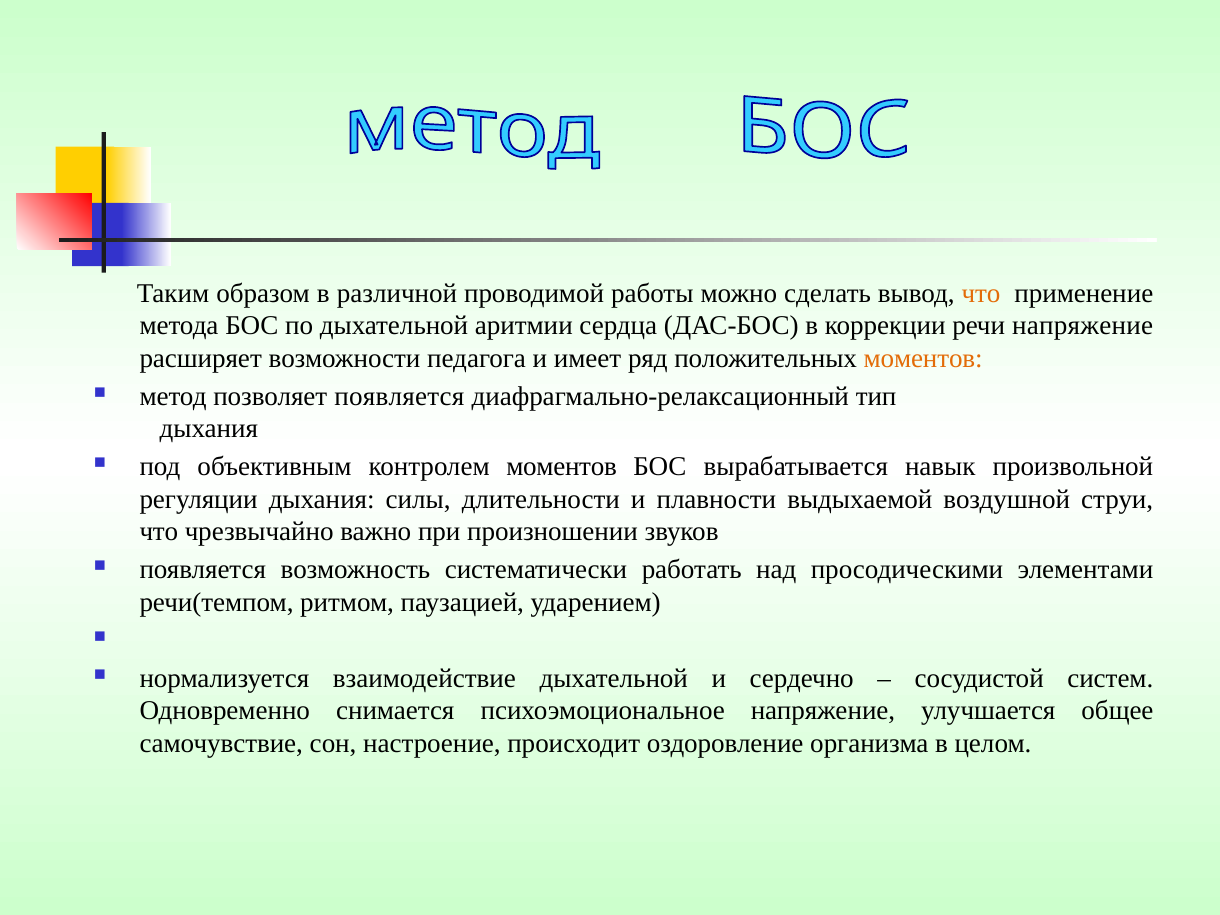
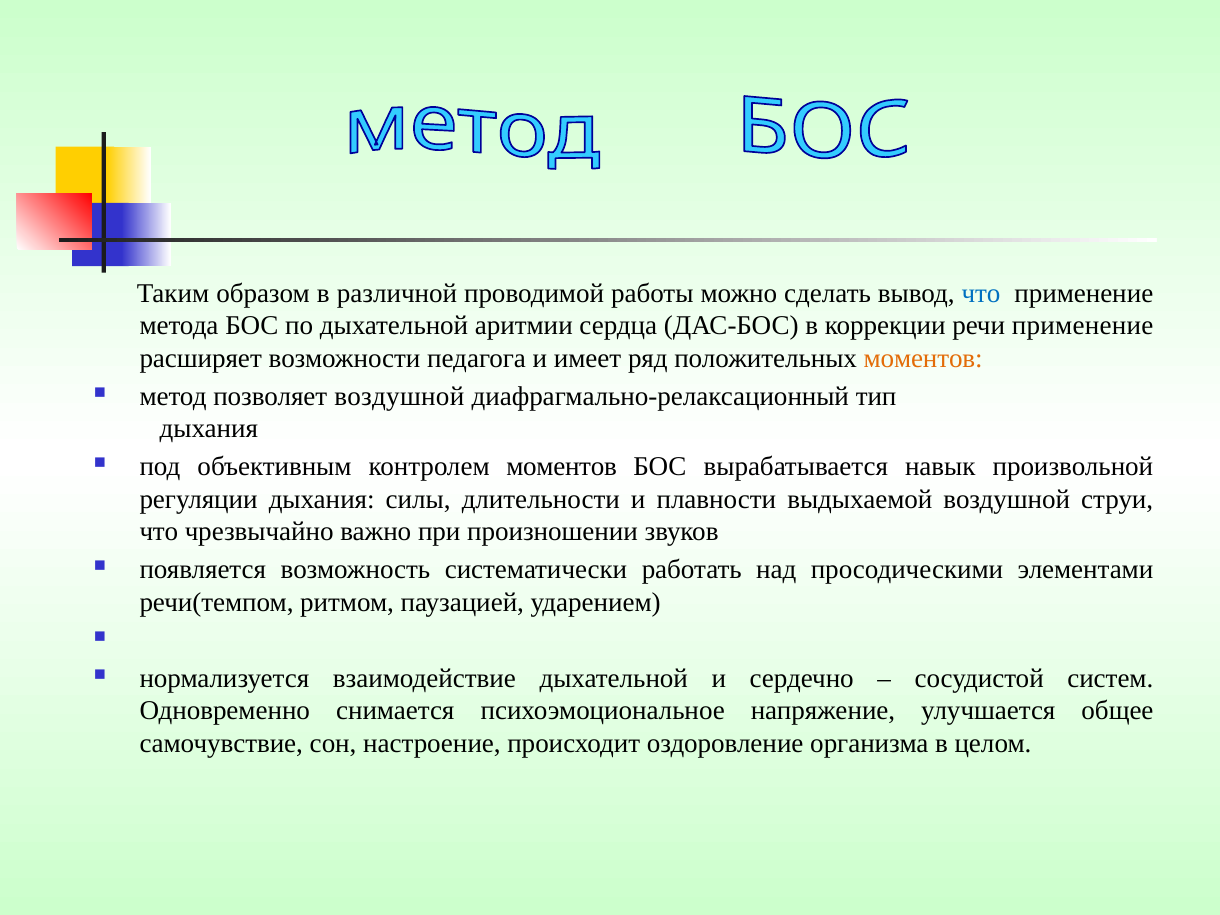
что at (981, 293) colour: orange -> blue
речи напряжение: напряжение -> применение
позволяет появляется: появляется -> воздушной
